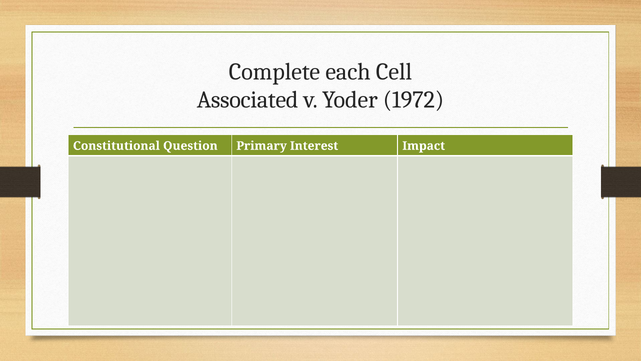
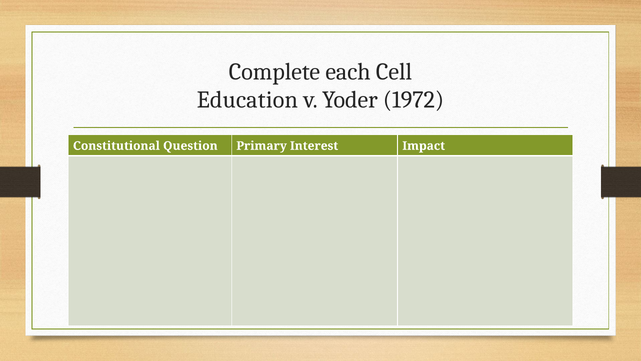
Associated: Associated -> Education
